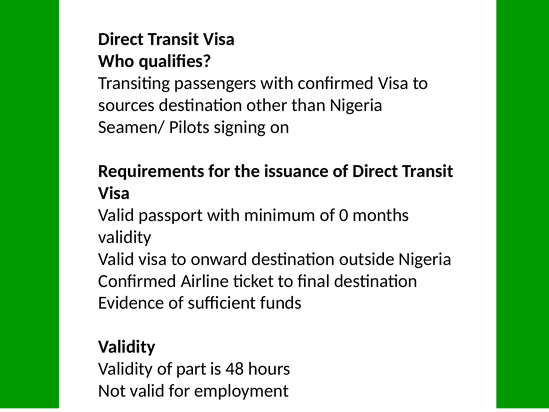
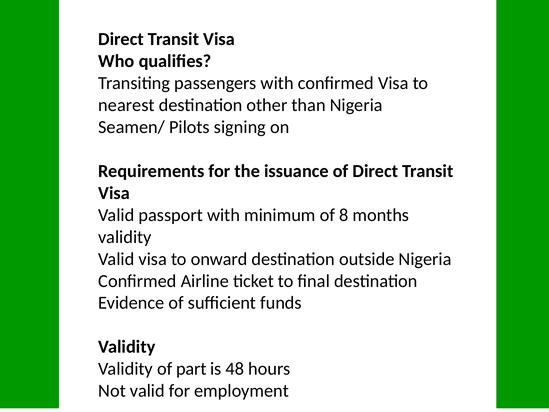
sources: sources -> nearest
0: 0 -> 8
